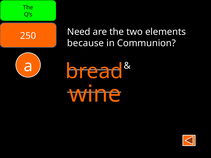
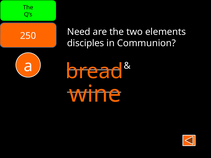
because: because -> disciples
